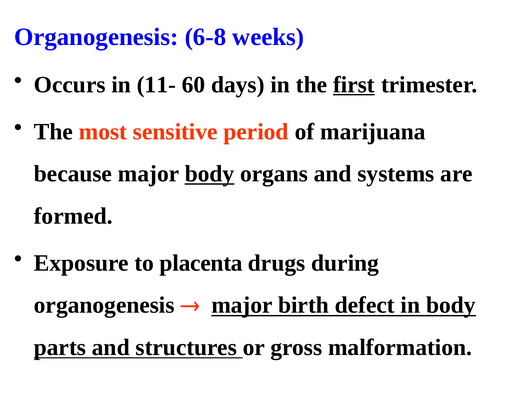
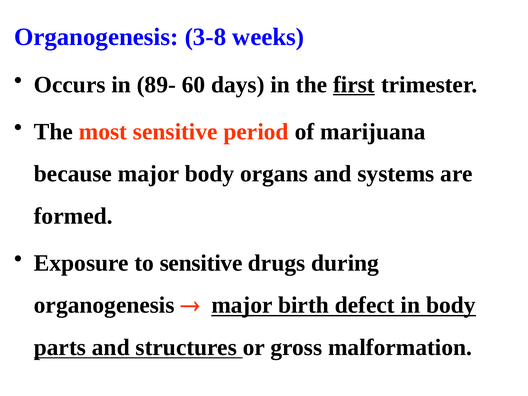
6-8: 6-8 -> 3-8
11-: 11- -> 89-
body at (209, 174) underline: present -> none
to placenta: placenta -> sensitive
